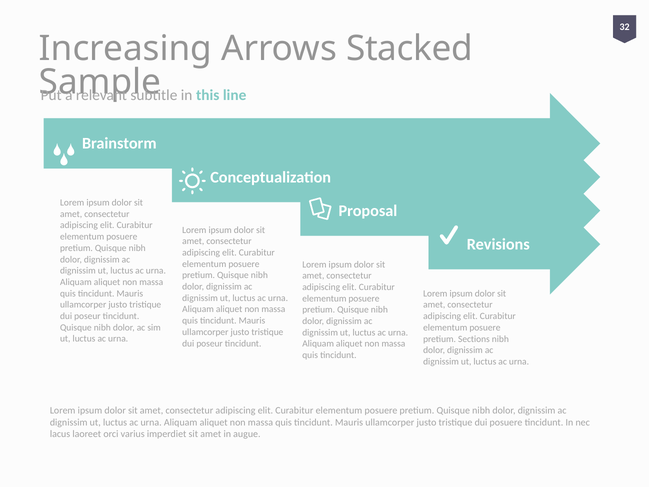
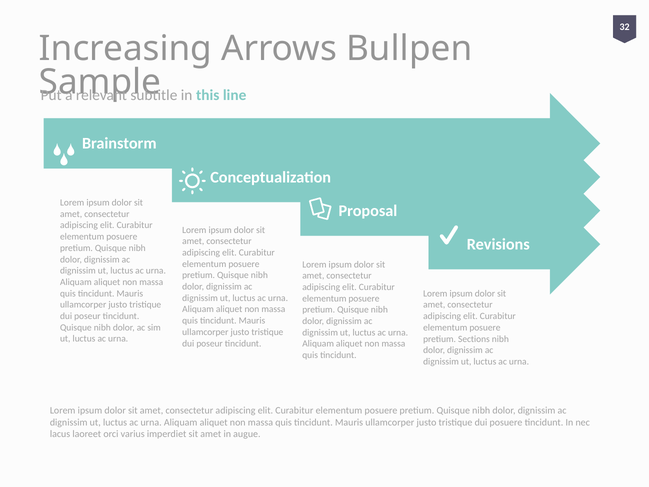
Stacked: Stacked -> Bullpen
